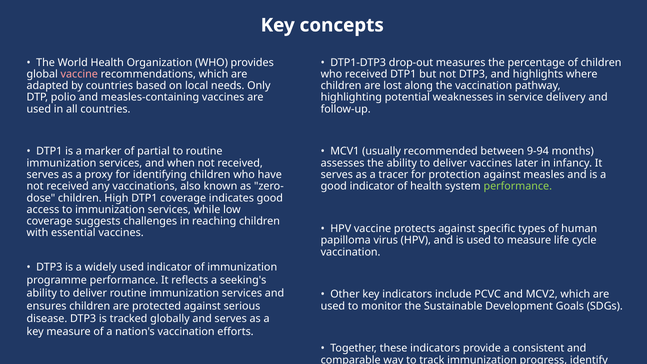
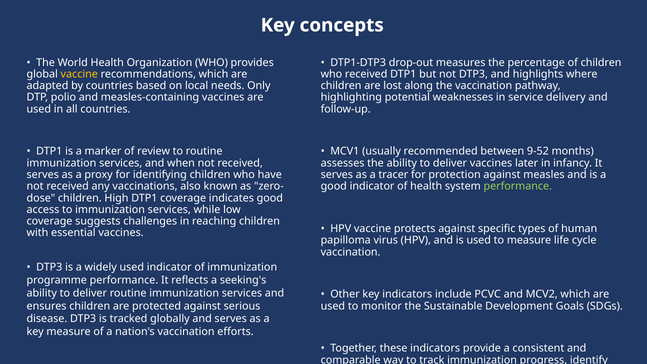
vaccine at (79, 74) colour: pink -> yellow
partial: partial -> review
9-94: 9-94 -> 9-52
